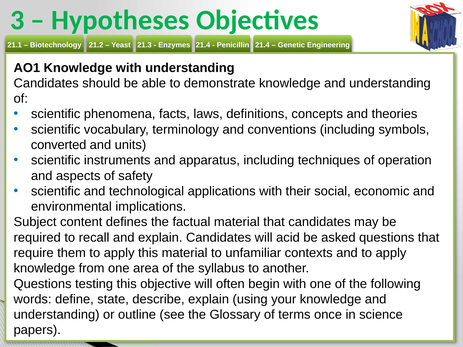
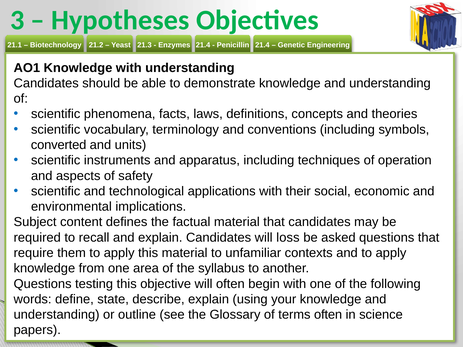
acid: acid -> loss
terms once: once -> often
